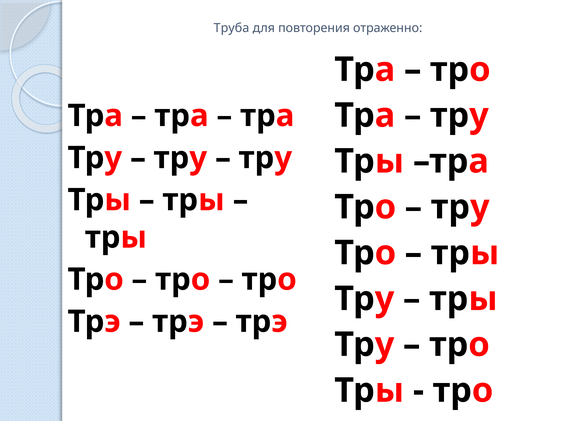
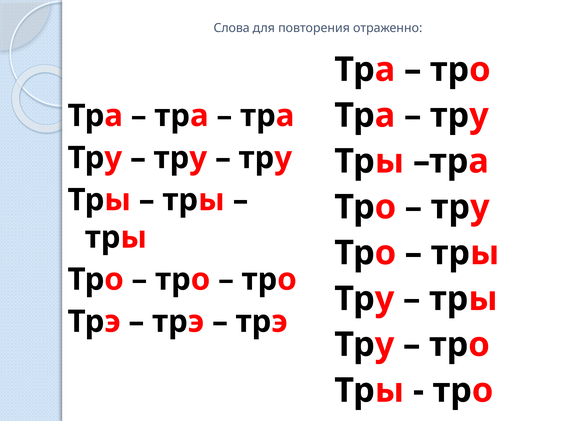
Труба: Труба -> Слова
